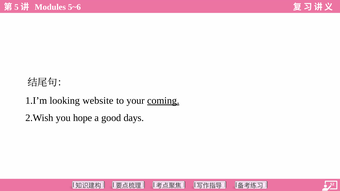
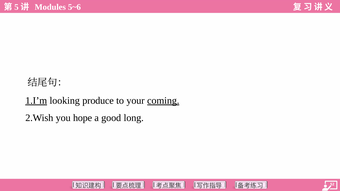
1.I’m underline: none -> present
website: website -> produce
days: days -> long
